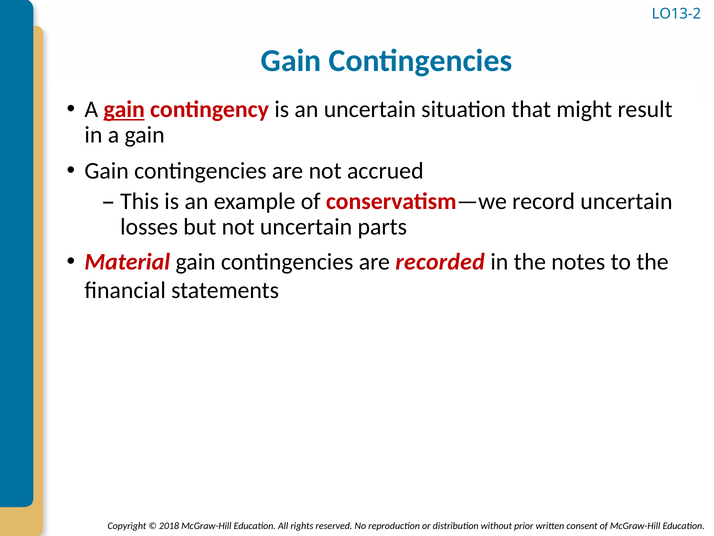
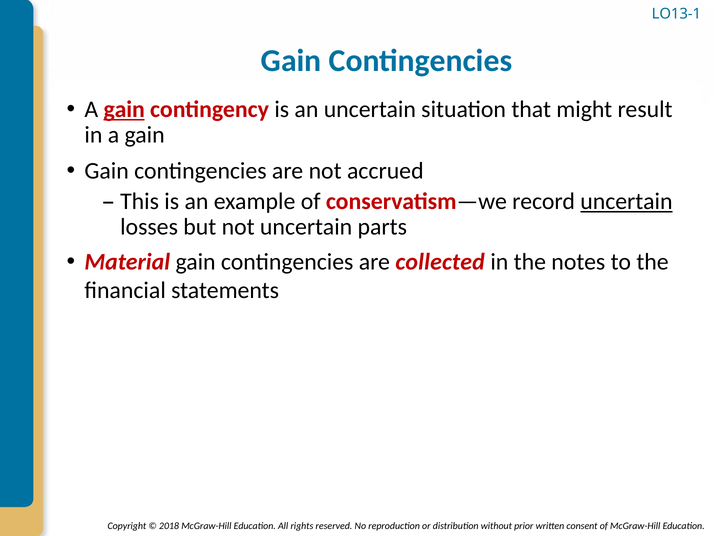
LO13-2: LO13-2 -> LO13-1
uncertain at (626, 201) underline: none -> present
recorded: recorded -> collected
